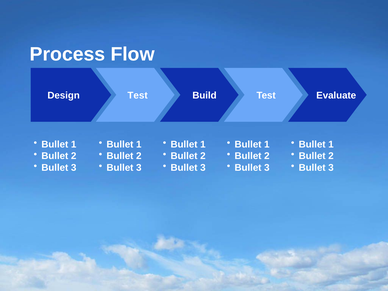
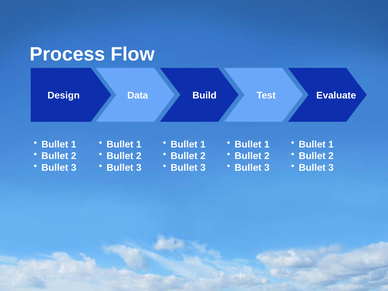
Test at (138, 95): Test -> Data
